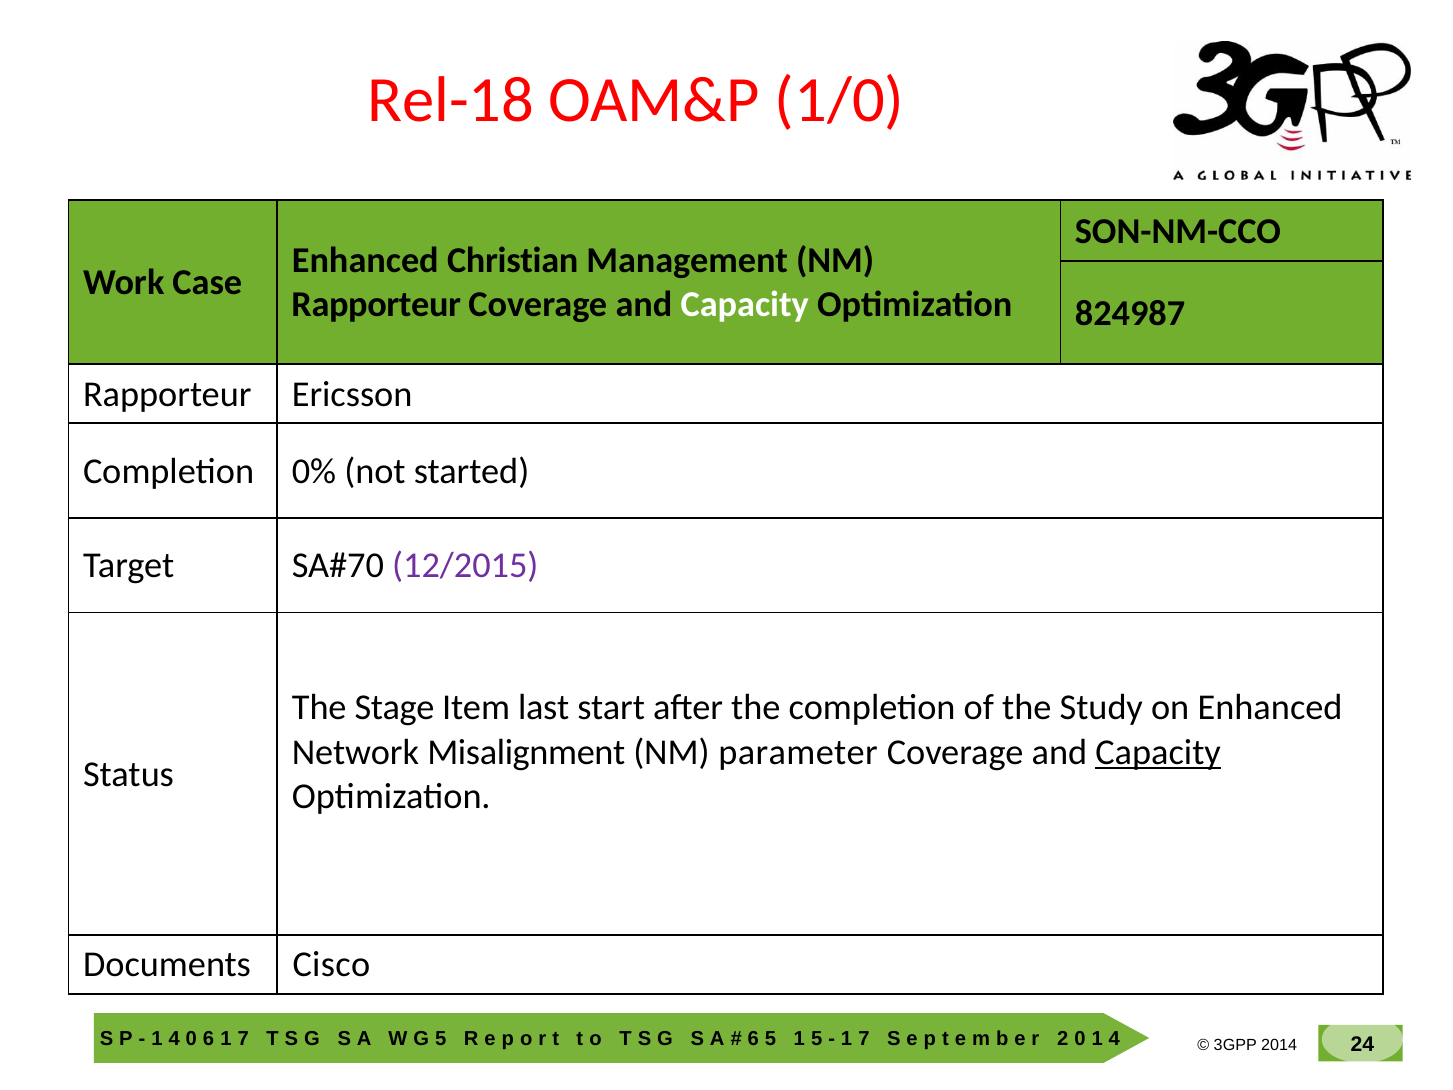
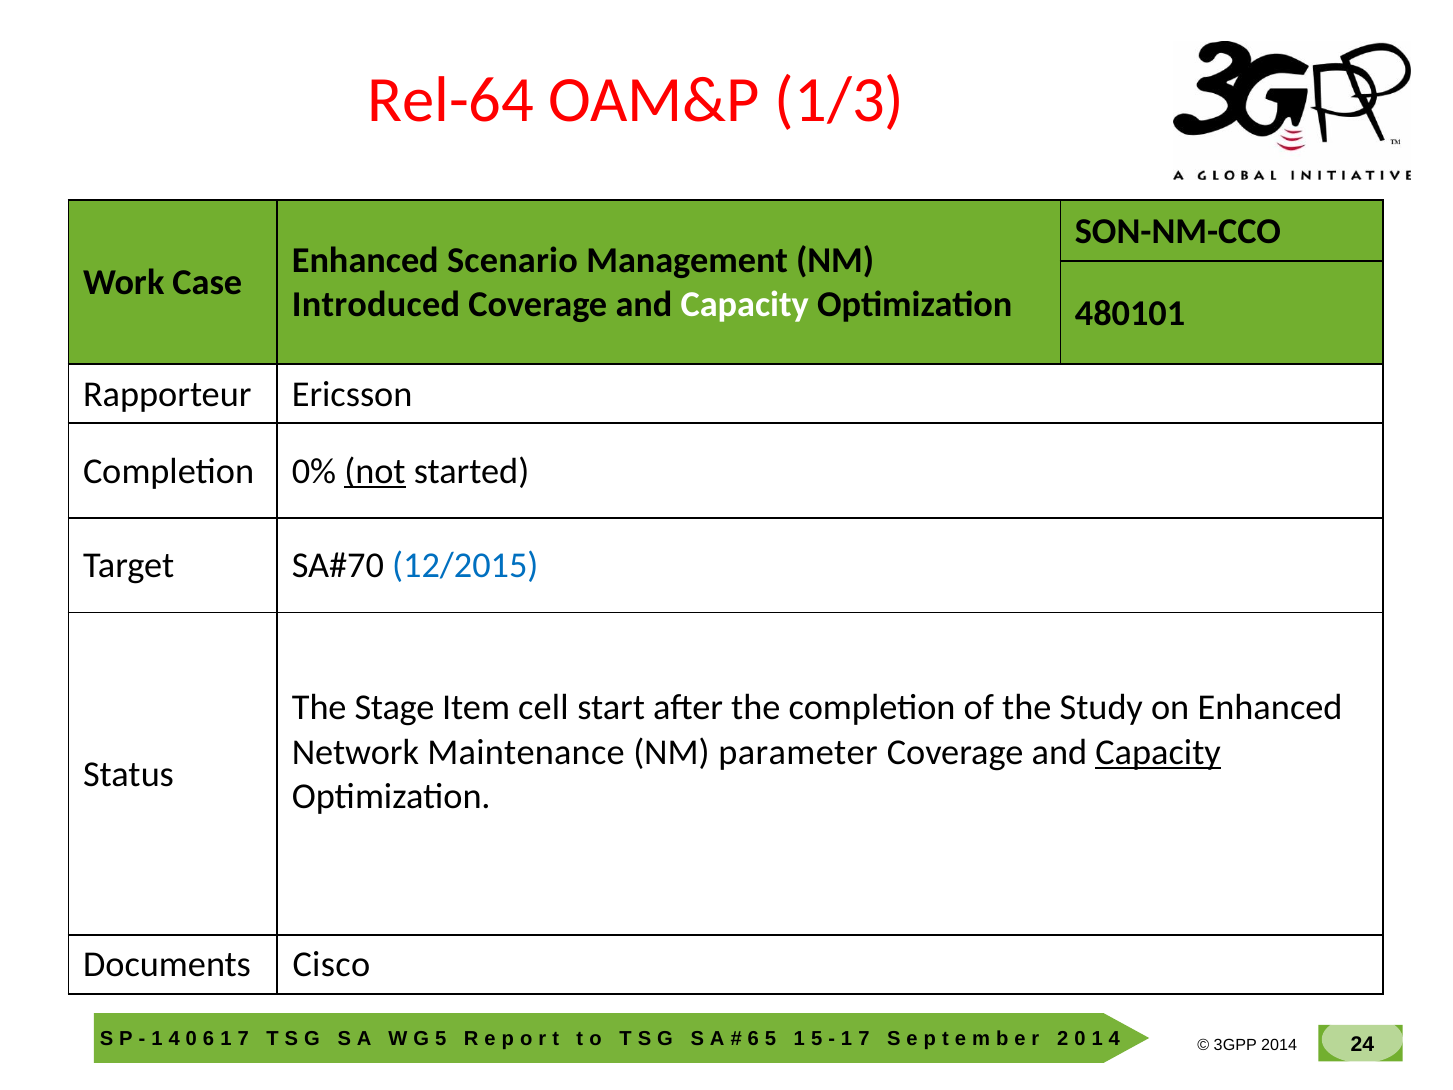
Rel-18: Rel-18 -> Rel-64
1/0: 1/0 -> 1/3
Christian: Christian -> Scenario
Rapporteur at (376, 305): Rapporteur -> Introduced
824987: 824987 -> 480101
not underline: none -> present
12/2015 colour: purple -> blue
last: last -> cell
Misalignment: Misalignment -> Maintenance
